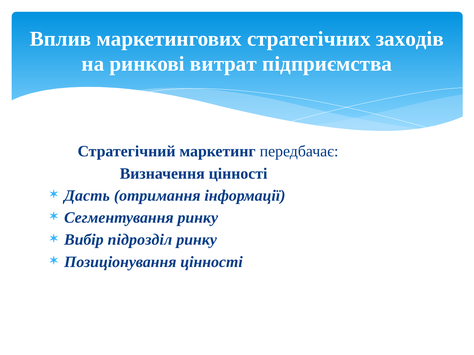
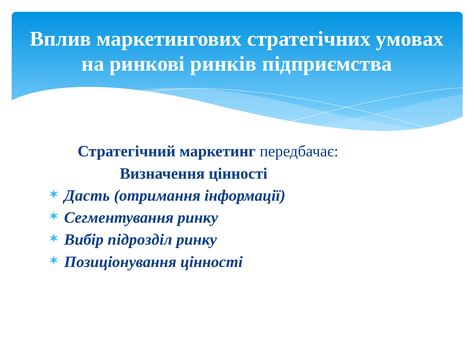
заходів: заходів -> умовах
витрат: витрат -> ринків
